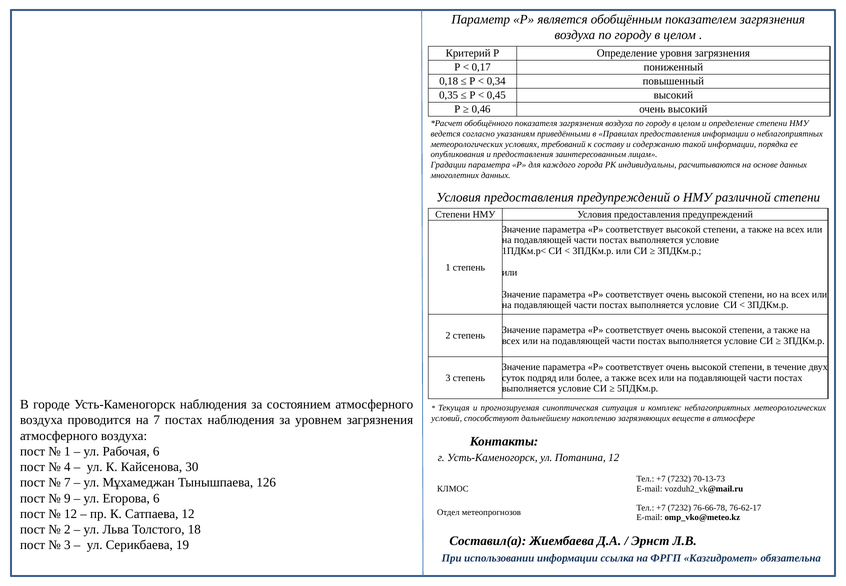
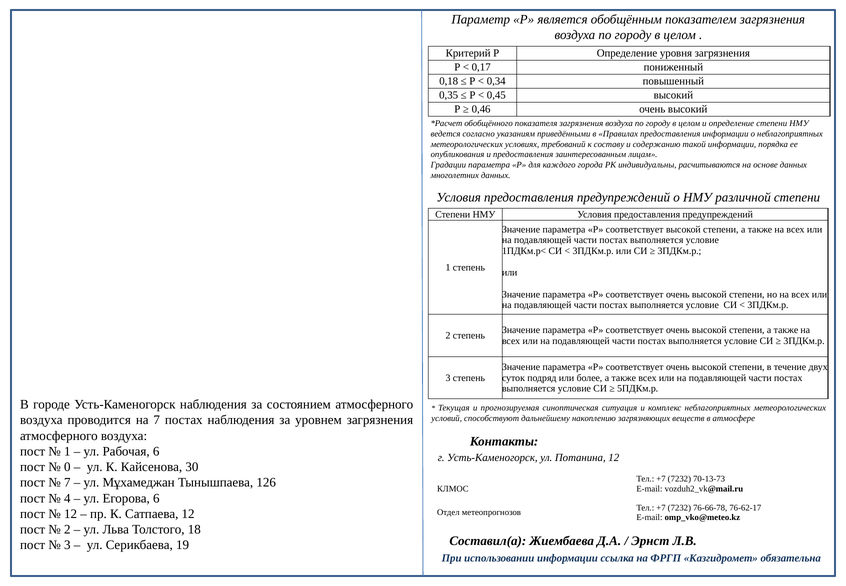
4: 4 -> 0
9: 9 -> 4
